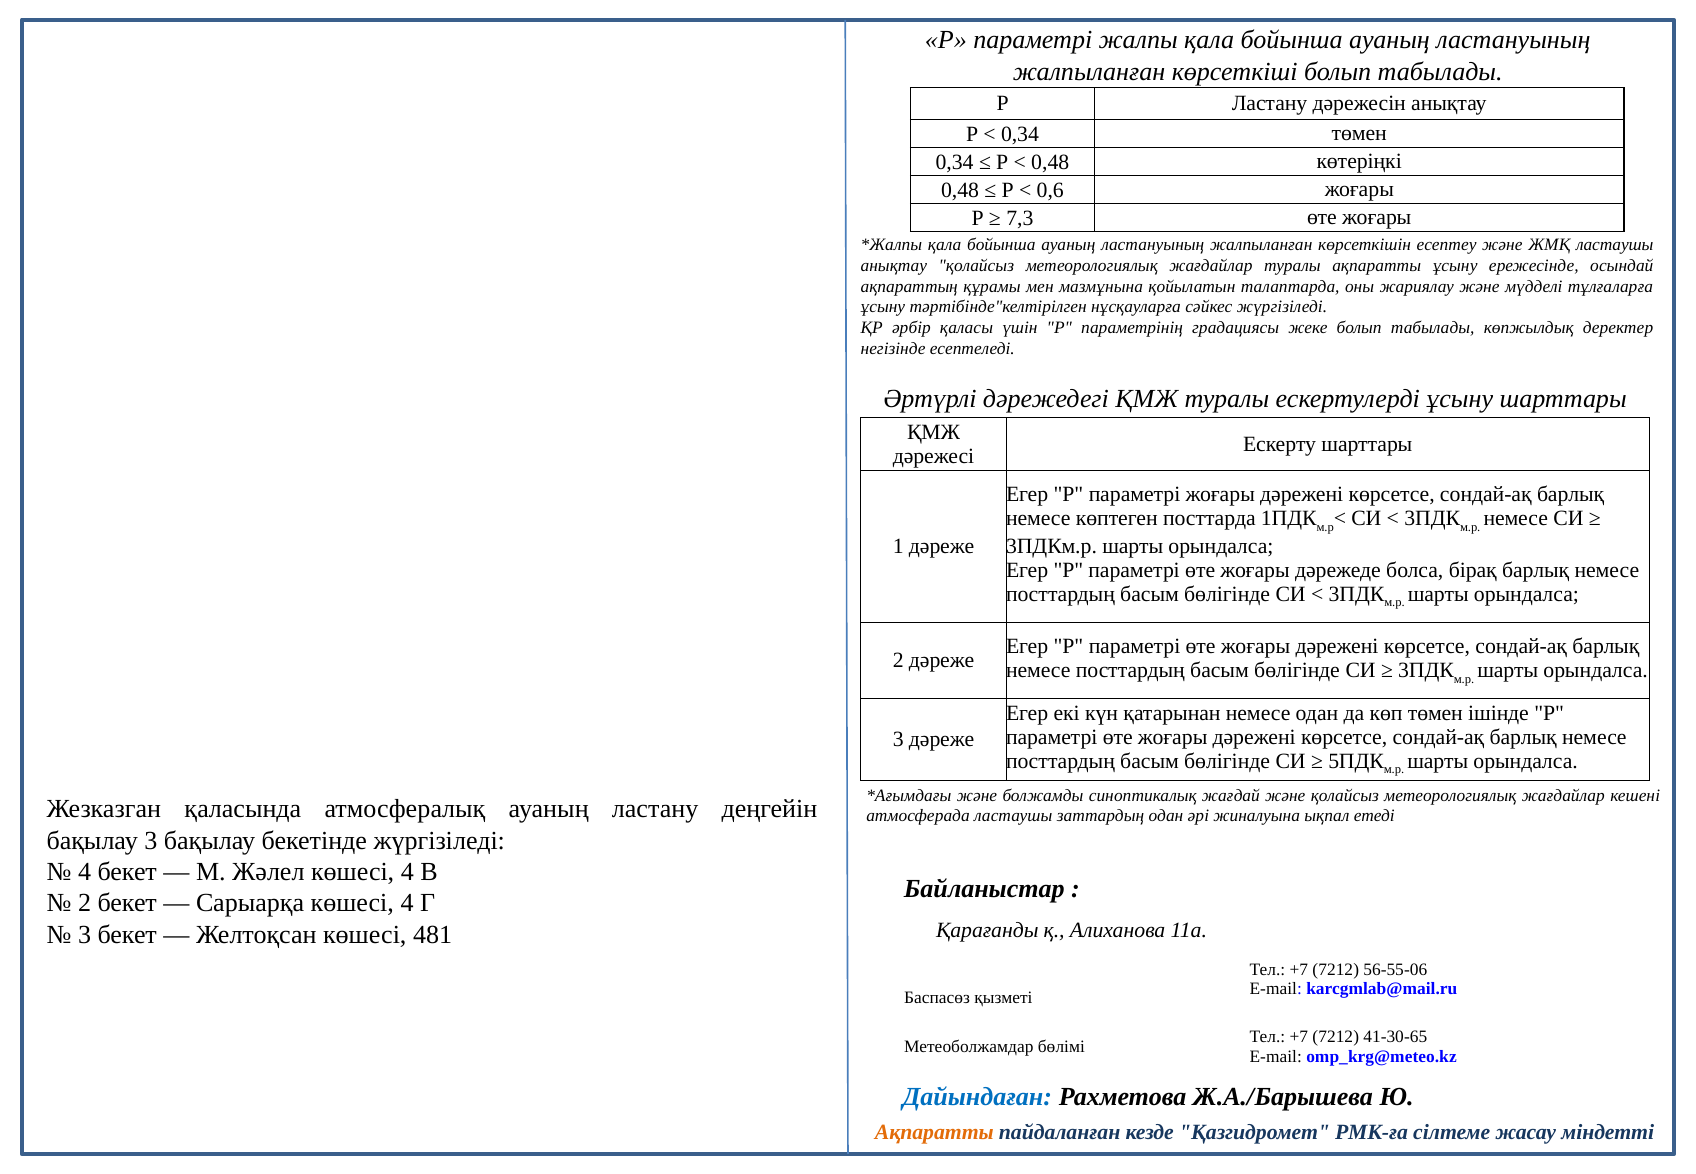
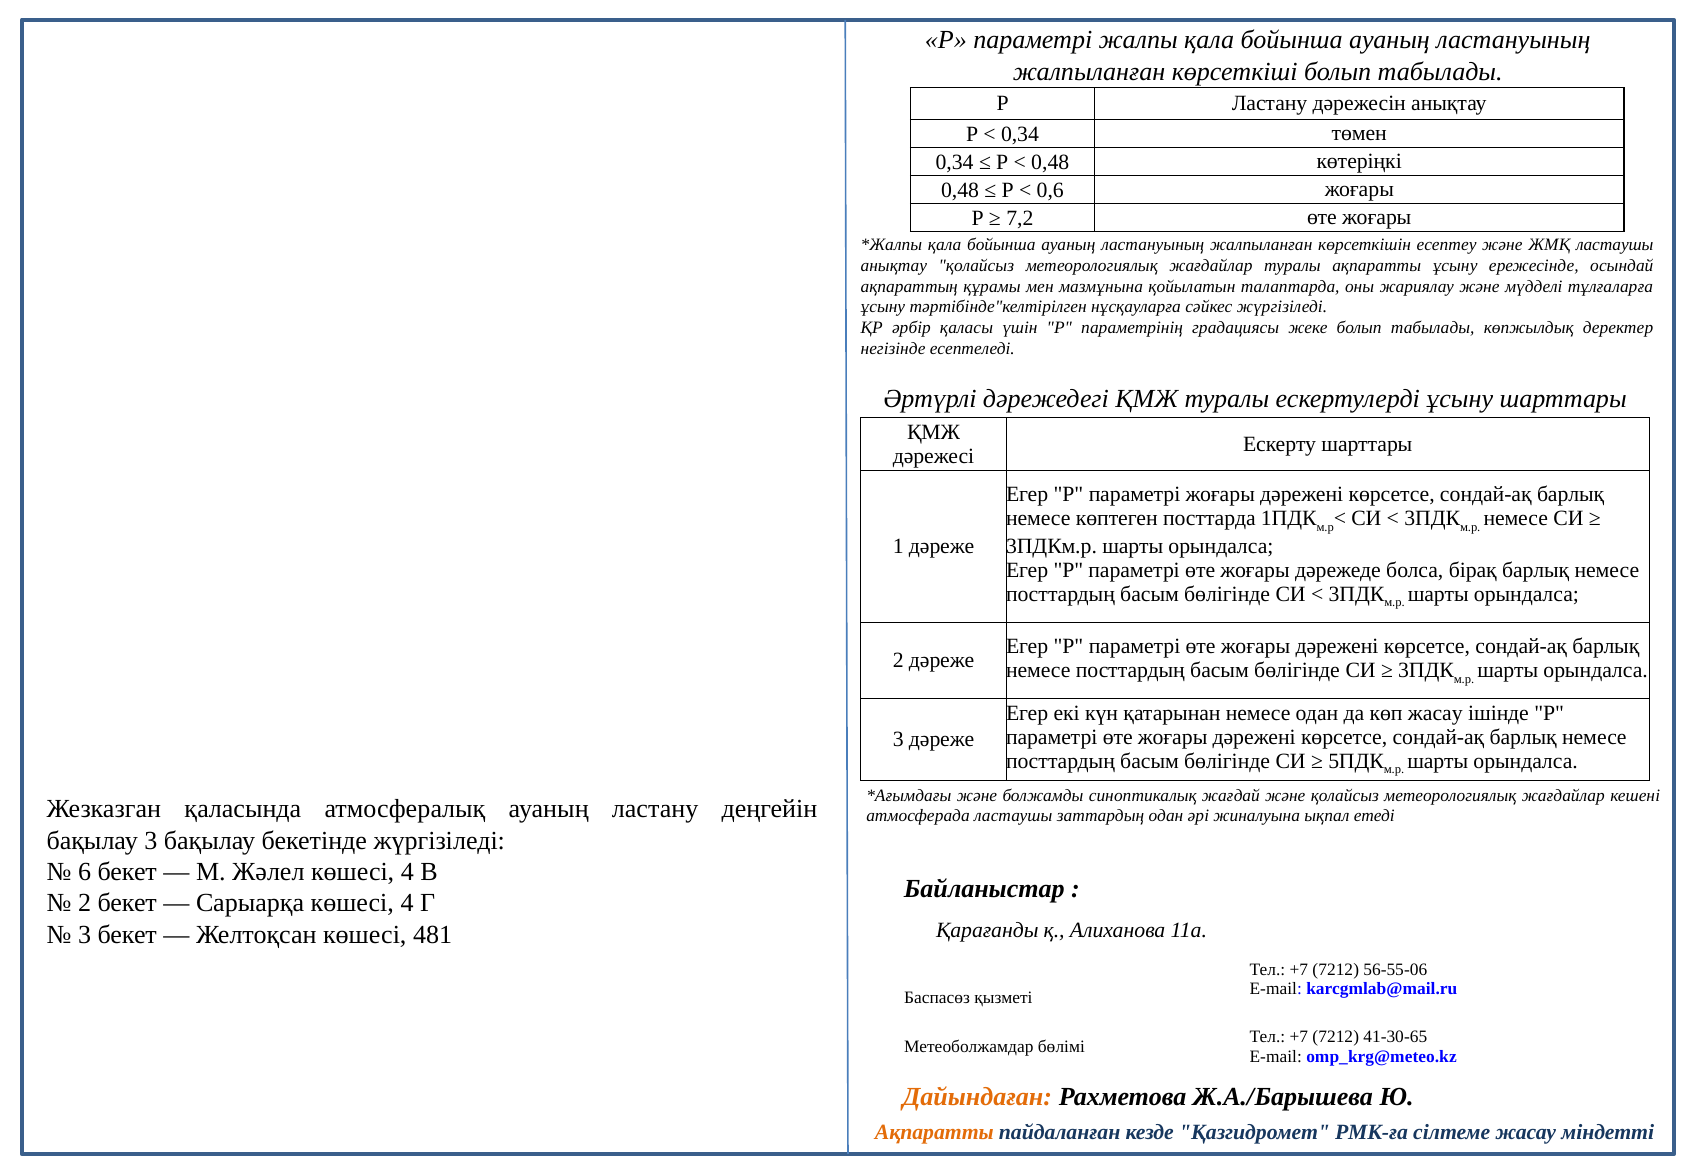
7,3: 7,3 -> 7,2
көп төмен: төмен -> жасау
4 at (85, 872): 4 -> 6
Дайындаған colour: blue -> orange
